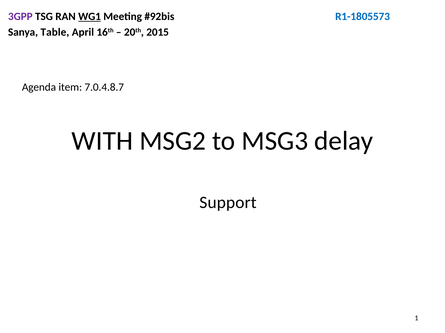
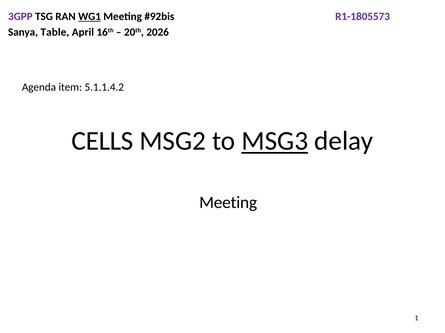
R1-1805573 colour: blue -> purple
2015: 2015 -> 2026
7.0.4.8.7: 7.0.4.8.7 -> 5.1.1.4.2
WITH: WITH -> CELLS
MSG3 underline: none -> present
Support at (228, 203): Support -> Meeting
